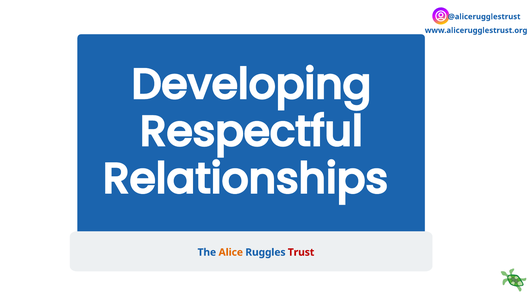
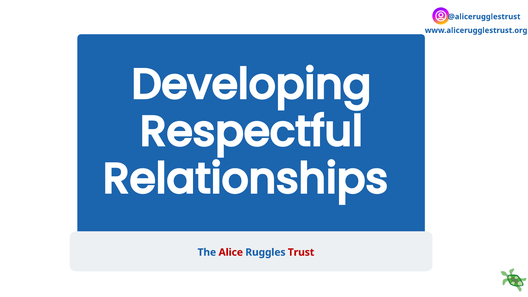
Alice colour: orange -> red
